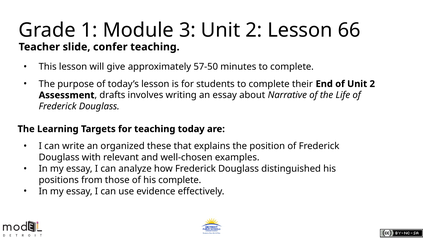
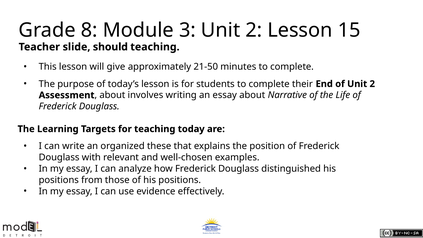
1: 1 -> 8
66: 66 -> 15
confer: confer -> should
57-50: 57-50 -> 21-50
Assessment drafts: drafts -> about
of his complete: complete -> positions
